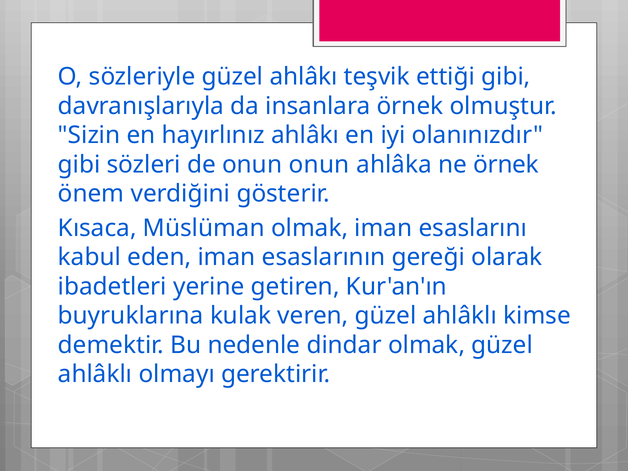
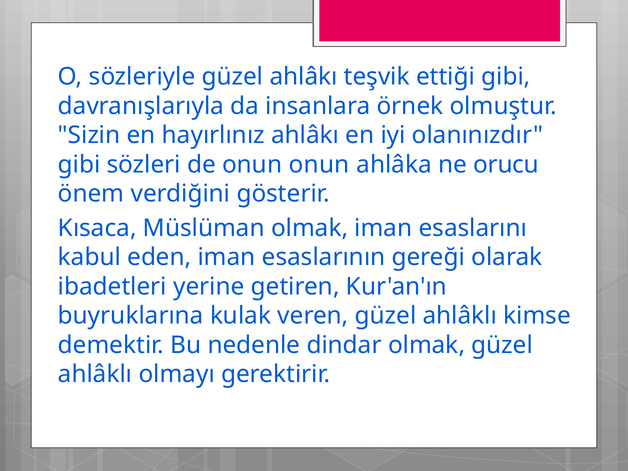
ne örnek: örnek -> orucu
